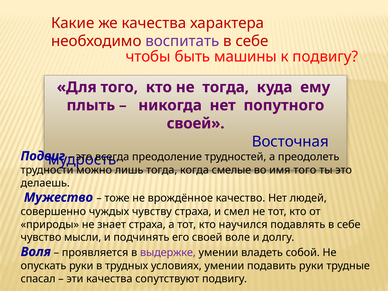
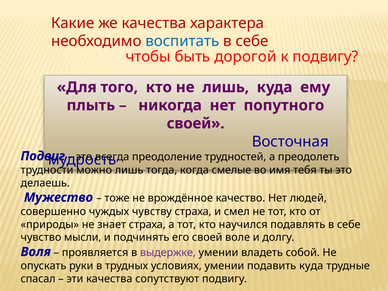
воспитать colour: purple -> blue
машины: машины -> дорогой
не тогда: тогда -> лишь
имя того: того -> тебя
подавить руки: руки -> куда
